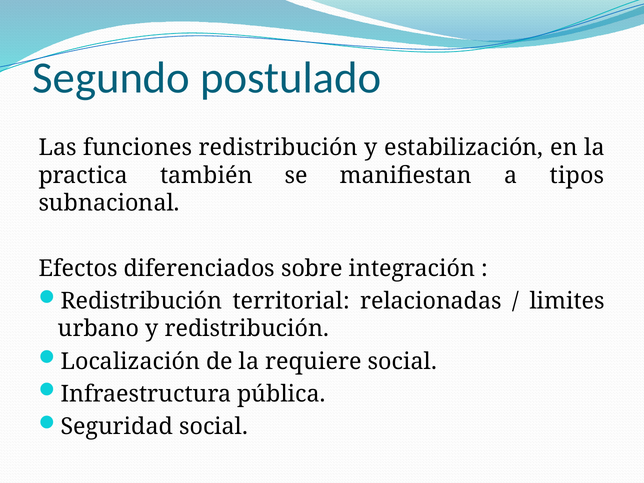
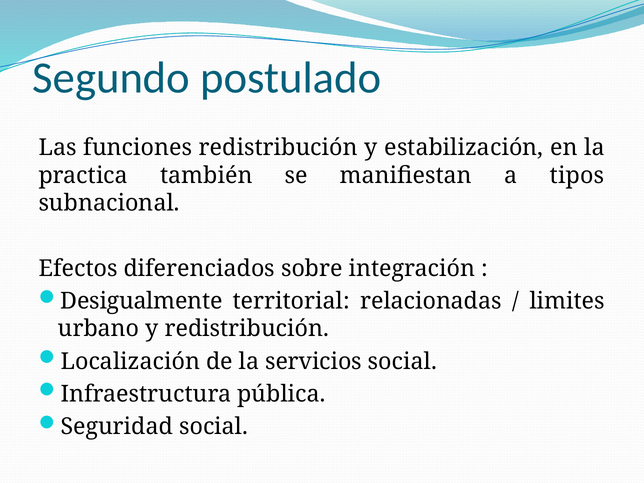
Redistribución at (141, 301): Redistribución -> Desigualmente
requiere: requiere -> servicios
